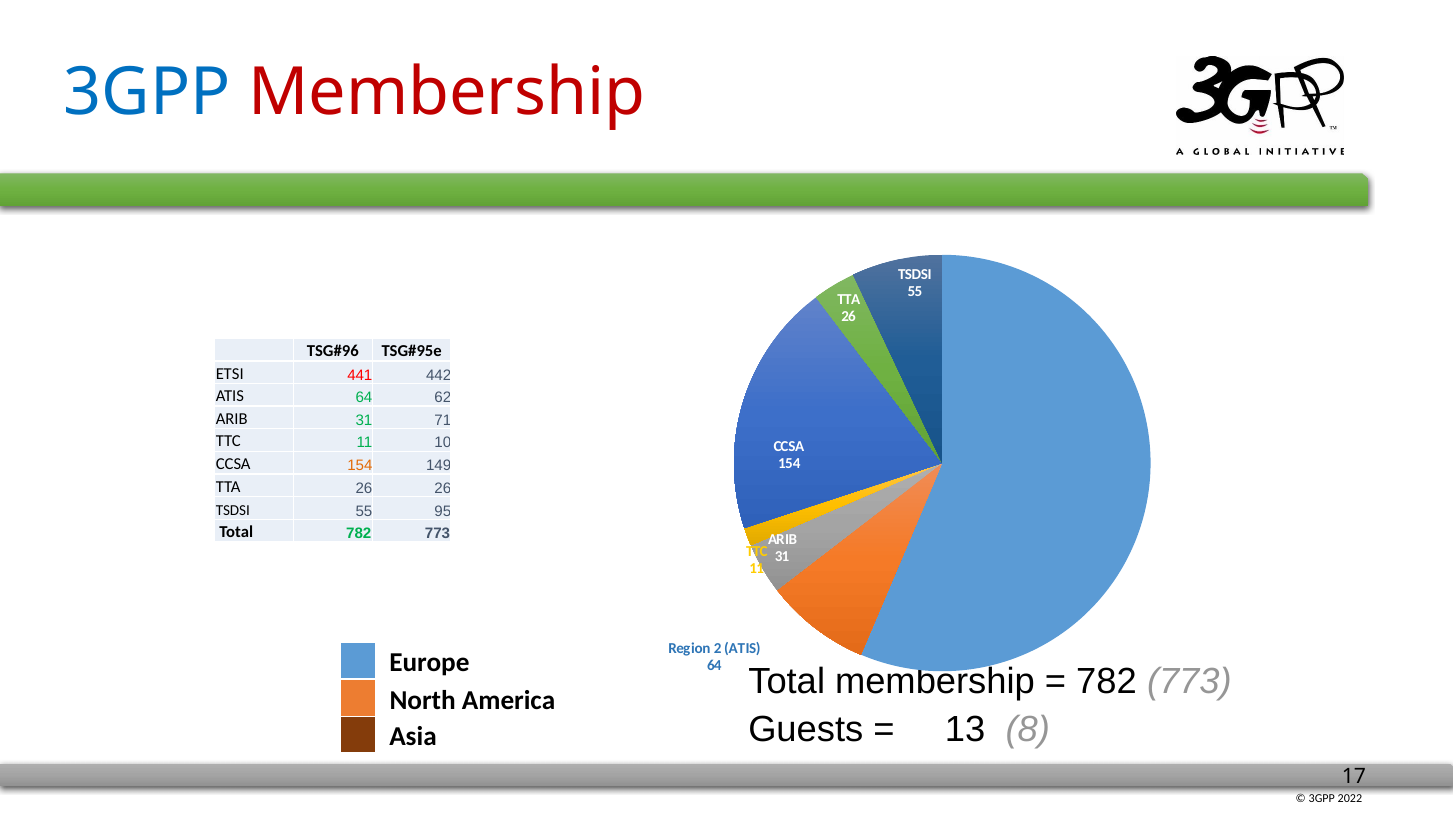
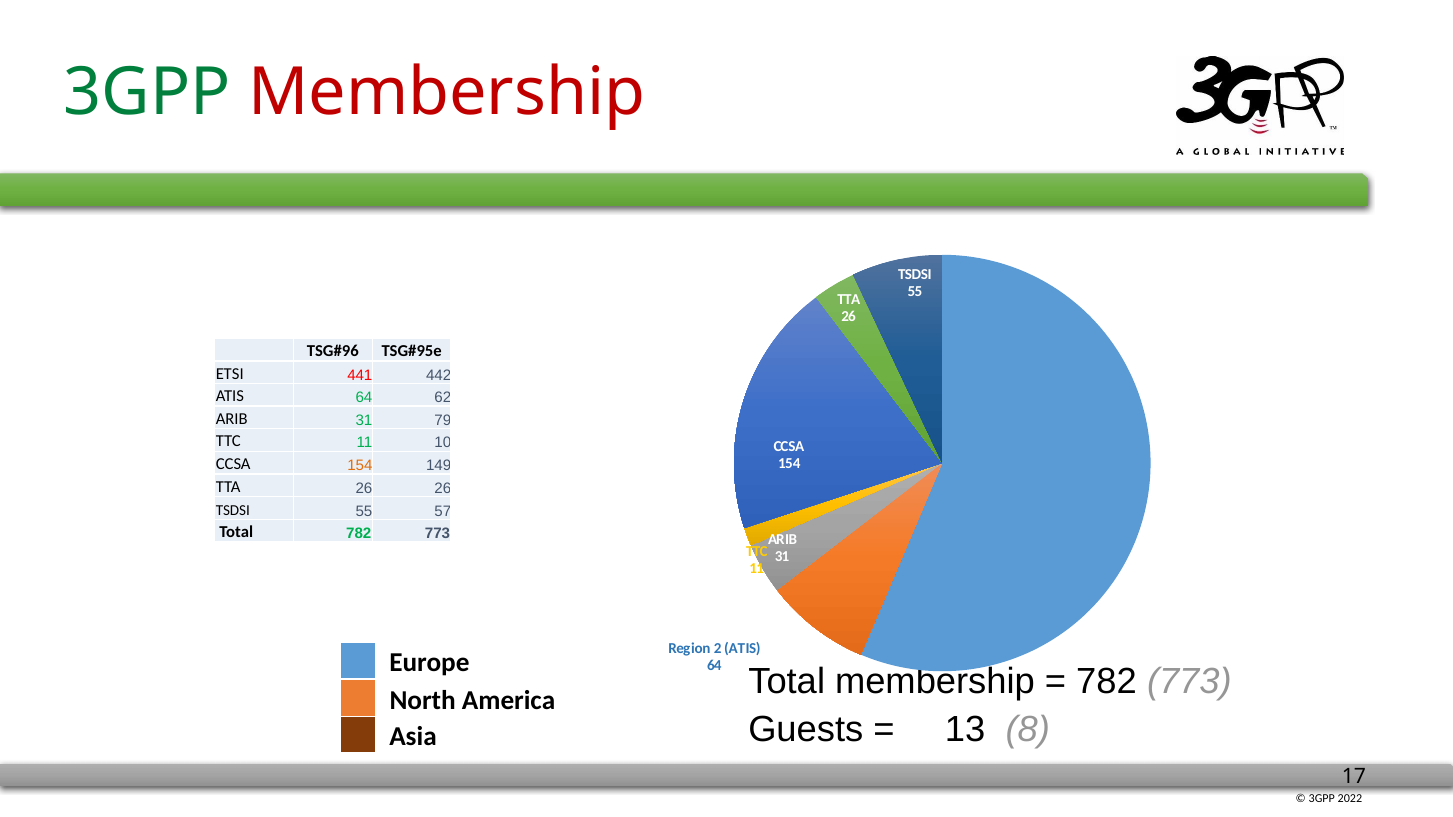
3GPP at (147, 92) colour: blue -> green
71: 71 -> 79
95: 95 -> 57
